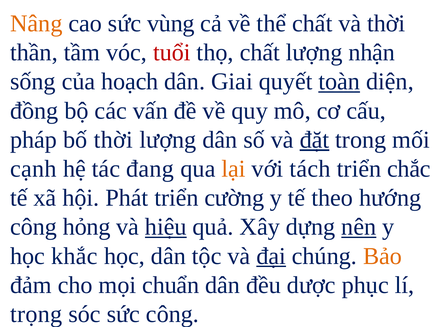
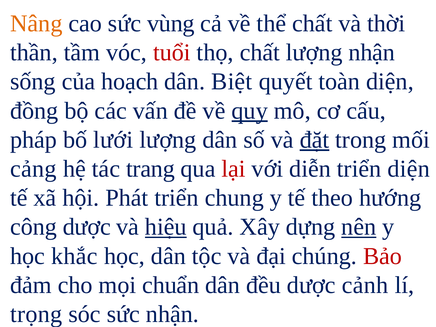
Giai: Giai -> Biệt
toàn underline: present -> none
quy underline: none -> present
bố thời: thời -> lưới
cạnh: cạnh -> cảng
đang: đang -> trang
lại colour: orange -> red
tách: tách -> diễn
triển chắc: chắc -> diện
cường: cường -> chung
công hỏng: hỏng -> dược
đại underline: present -> none
Bảo colour: orange -> red
phục: phục -> cảnh
sức công: công -> nhận
